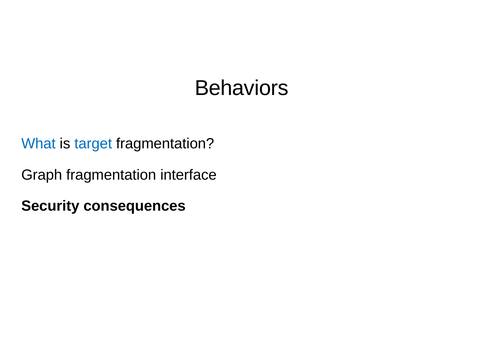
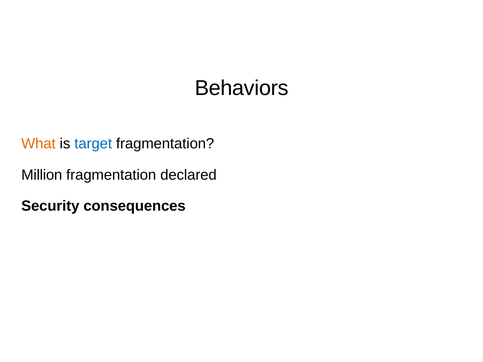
What colour: blue -> orange
Graph: Graph -> Million
interface: interface -> declared
